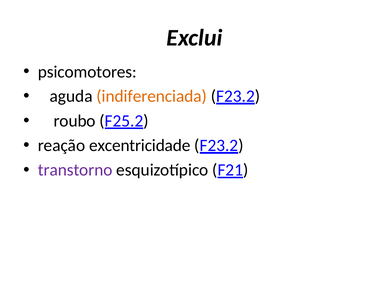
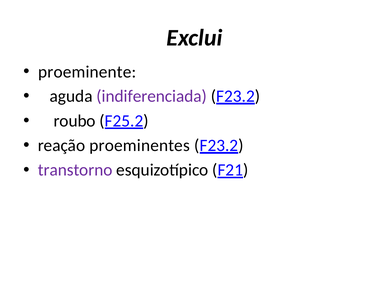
psicomotores: psicomotores -> proeminente
indiferenciada colour: orange -> purple
excentricidade: excentricidade -> proeminentes
